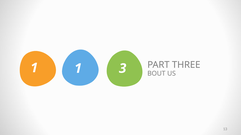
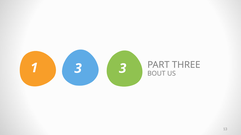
1 1: 1 -> 3
